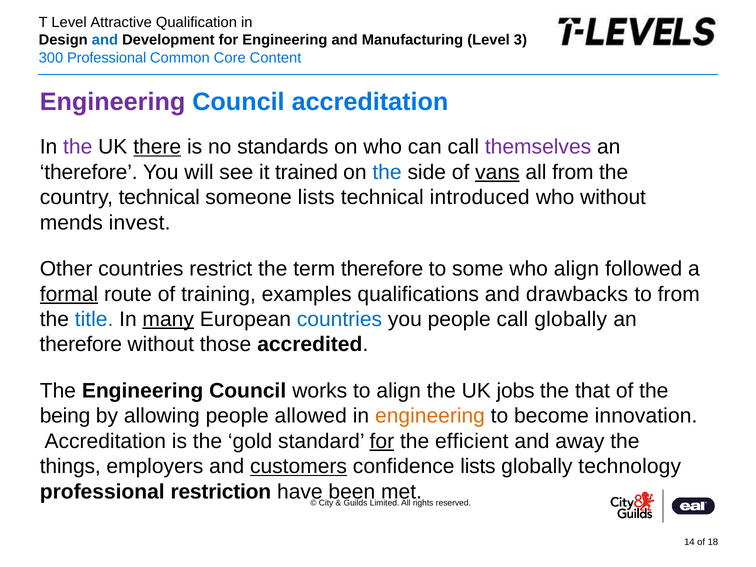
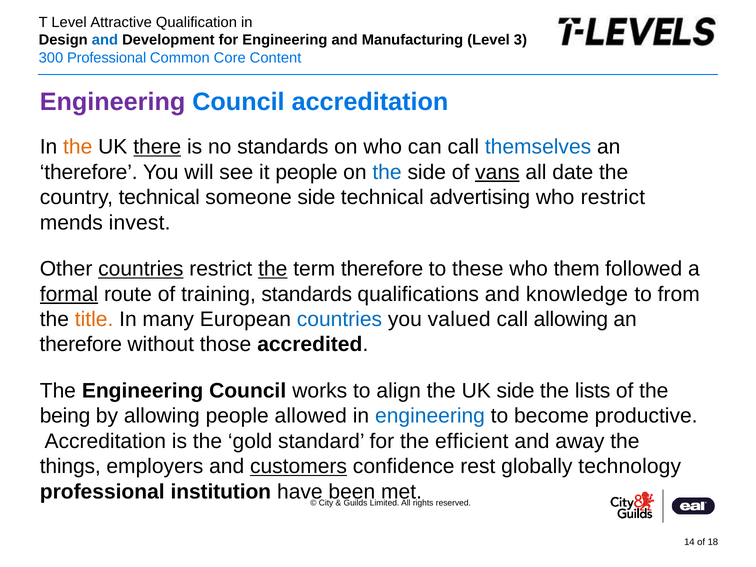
the at (78, 147) colour: purple -> orange
themselves colour: purple -> blue
it trained: trained -> people
all from: from -> date
someone lists: lists -> side
introduced: introduced -> advertising
who without: without -> restrict
countries at (141, 269) underline: none -> present
the at (273, 269) underline: none -> present
some: some -> these
who align: align -> them
training examples: examples -> standards
drawbacks: drawbacks -> knowledge
title colour: blue -> orange
many underline: present -> none
you people: people -> valued
call globally: globally -> allowing
UK jobs: jobs -> side
that: that -> lists
engineering at (430, 416) colour: orange -> blue
innovation: innovation -> productive
for at (382, 441) underline: present -> none
confidence lists: lists -> rest
restriction: restriction -> institution
